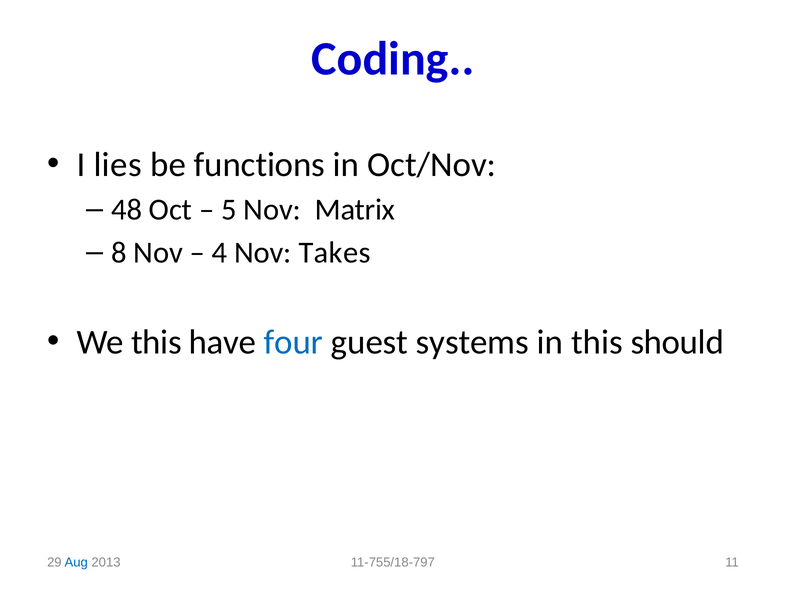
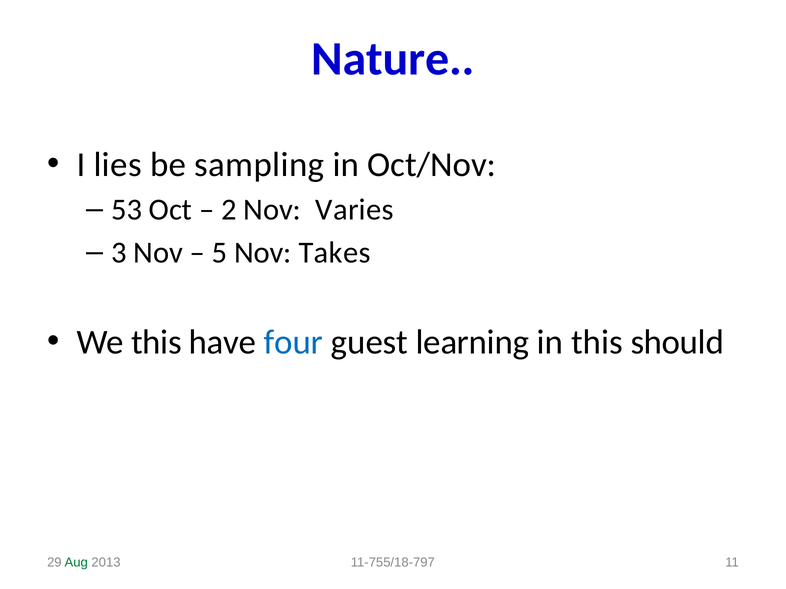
Coding: Coding -> Nature
functions: functions -> sampling
48: 48 -> 53
5: 5 -> 2
Matrix: Matrix -> Varies
8: 8 -> 3
4: 4 -> 5
systems: systems -> learning
Aug colour: blue -> green
